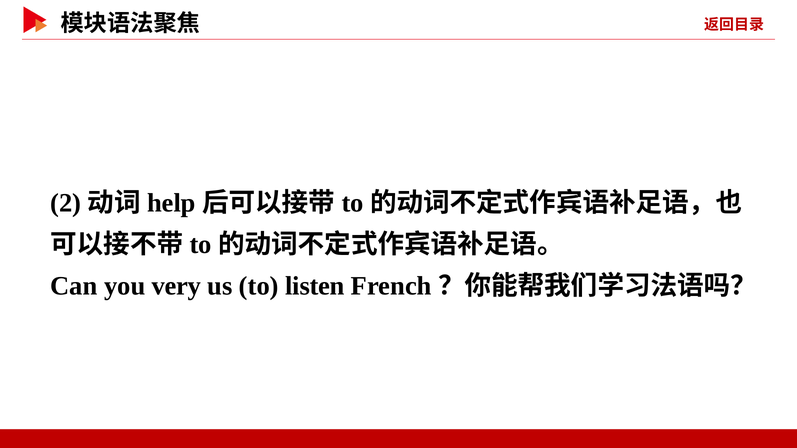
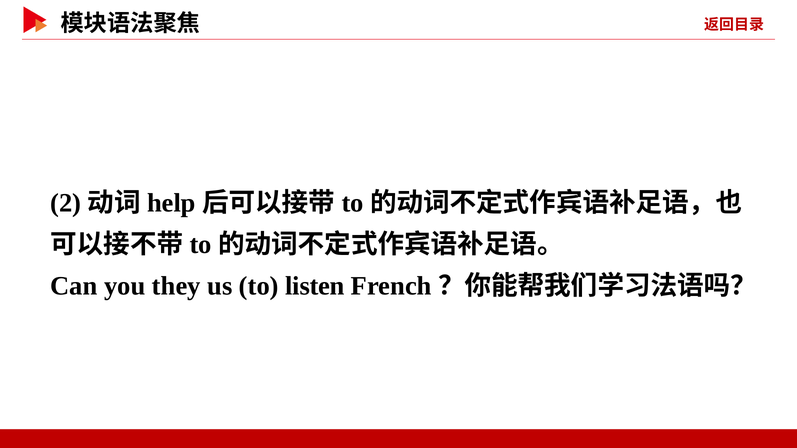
very: very -> they
